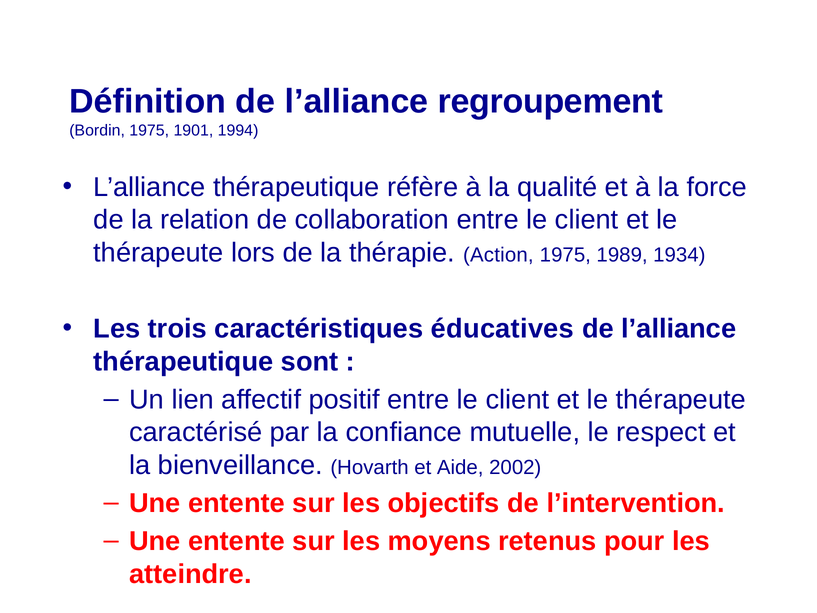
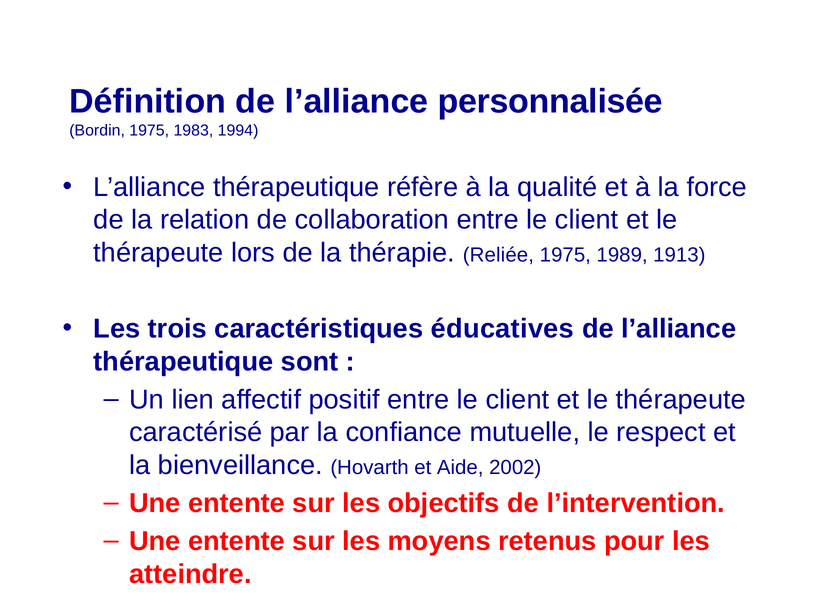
regroupement: regroupement -> personnalisée
1901: 1901 -> 1983
Action: Action -> Reliée
1934: 1934 -> 1913
